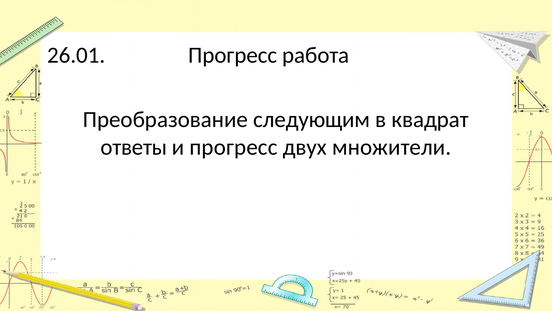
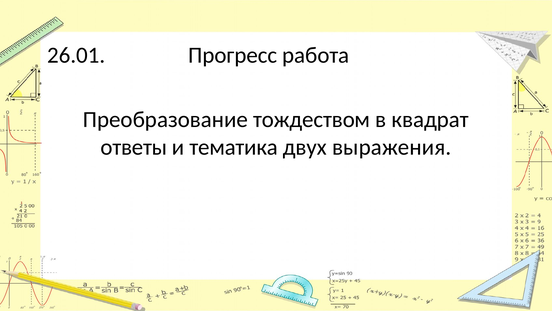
следующим: следующим -> тождеством
и прогресс: прогресс -> тематика
множители: множители -> выражения
